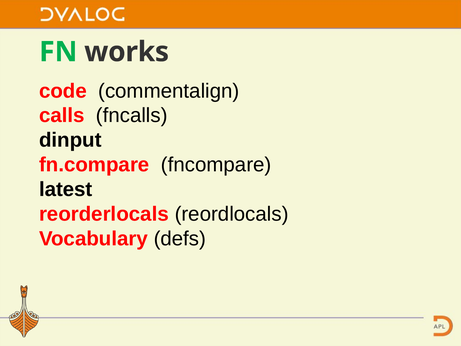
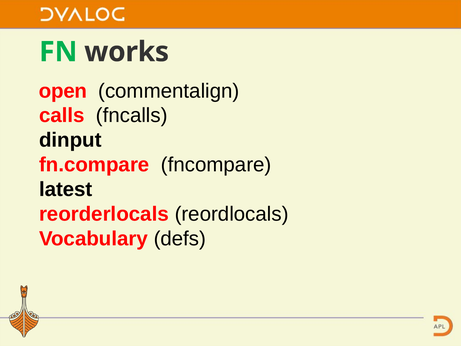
code: code -> open
